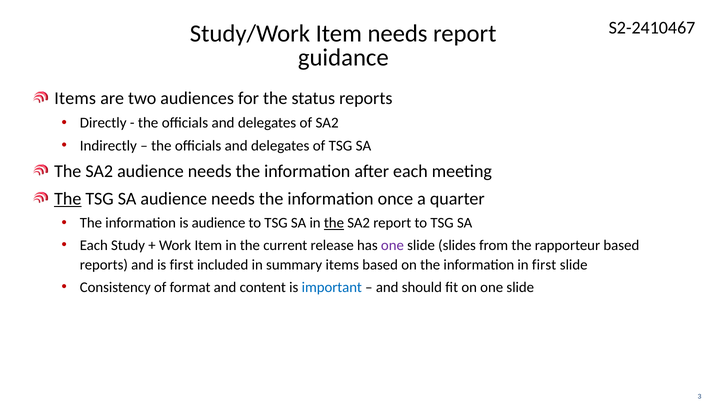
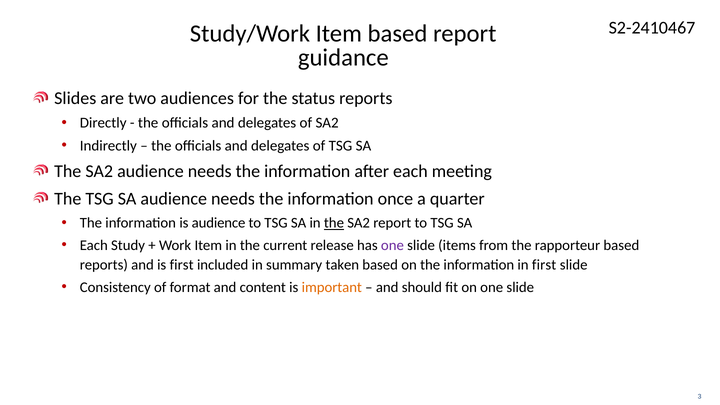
Item needs: needs -> based
Items at (75, 99): Items -> Slides
The at (68, 199) underline: present -> none
slides: slides -> items
summary items: items -> taken
important colour: blue -> orange
